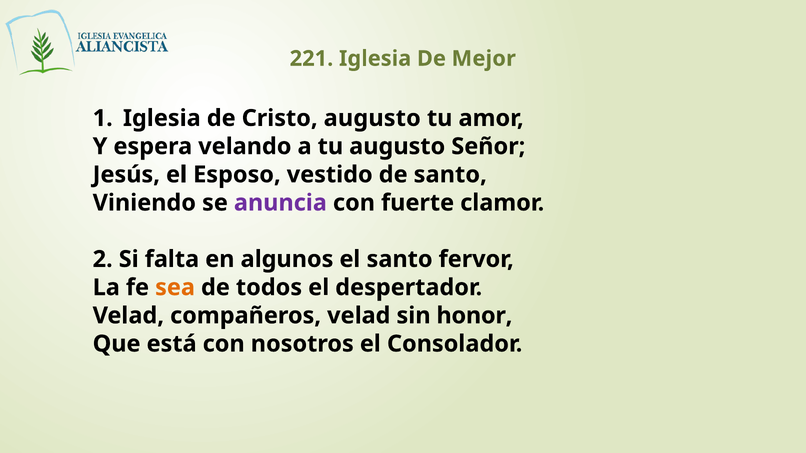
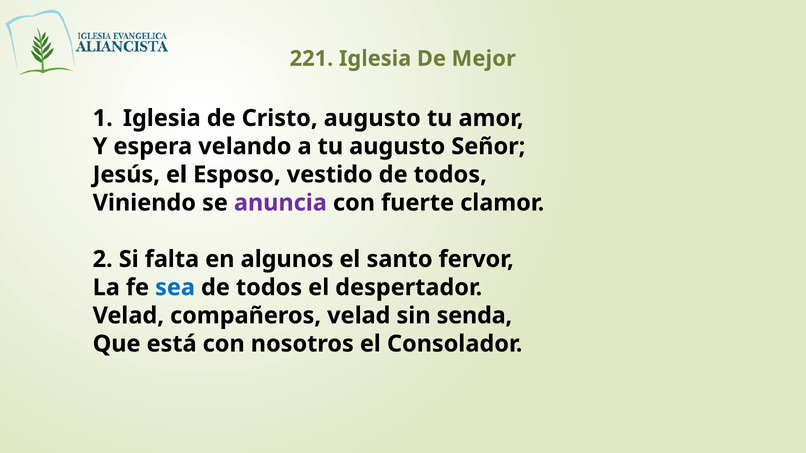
vestido de santo: santo -> todos
sea colour: orange -> blue
honor: honor -> senda
